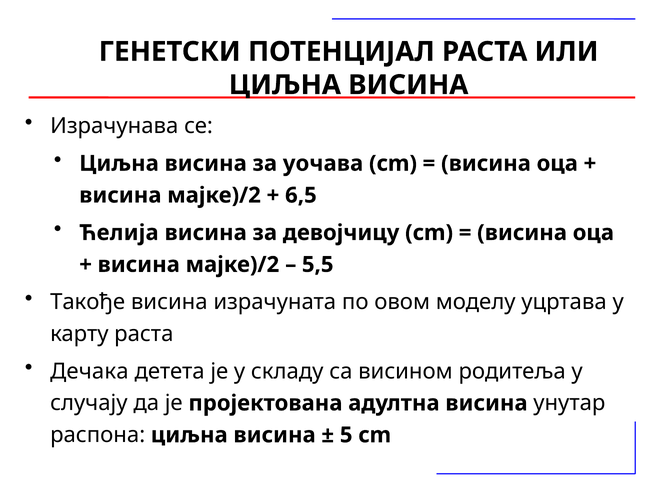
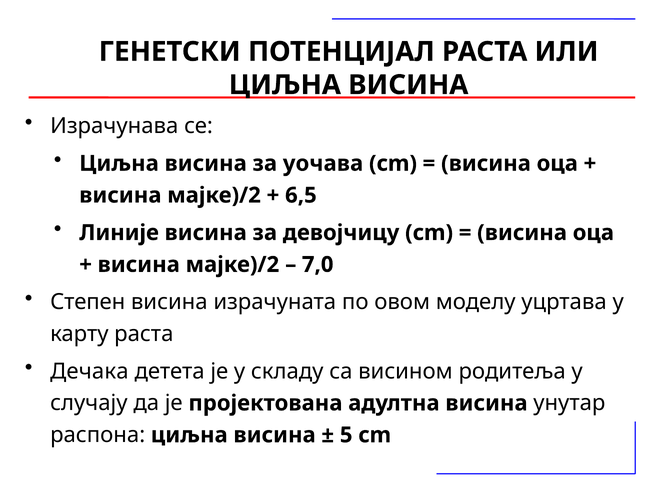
Ћелија: Ћелија -> Линије
5,5: 5,5 -> 7,0
Такође: Такође -> Степен
